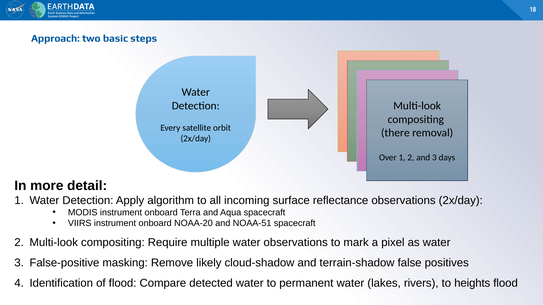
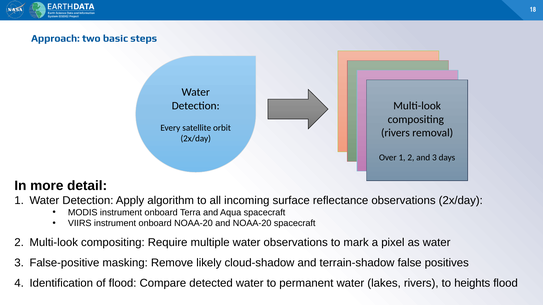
there at (395, 133): there -> rivers
and NOAA-51: NOAA-51 -> NOAA-20
